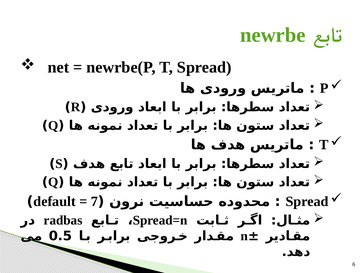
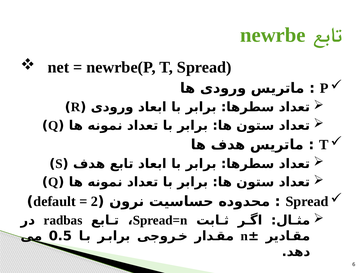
7: 7 -> 2
